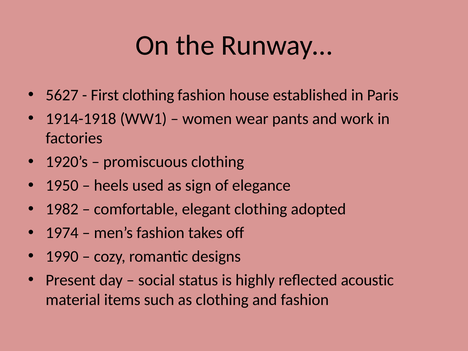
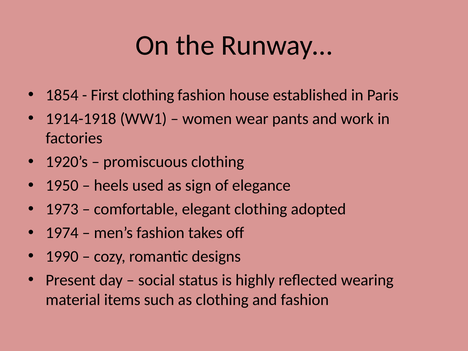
5627: 5627 -> 1854
1982: 1982 -> 1973
acoustic: acoustic -> wearing
